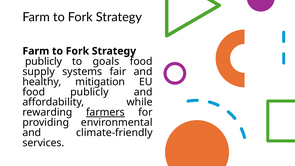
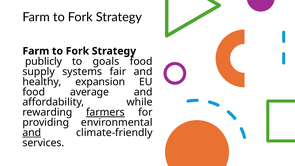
mitigation: mitigation -> expansion
food publicly: publicly -> average
and at (32, 133) underline: none -> present
